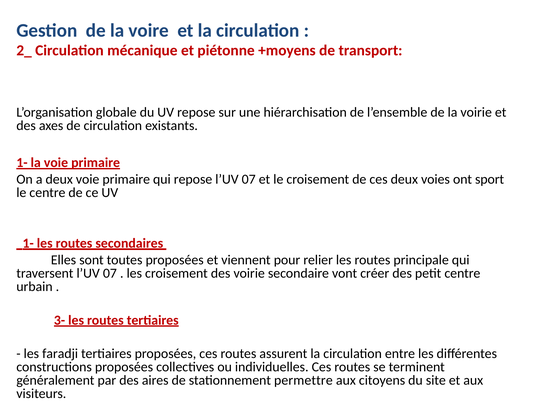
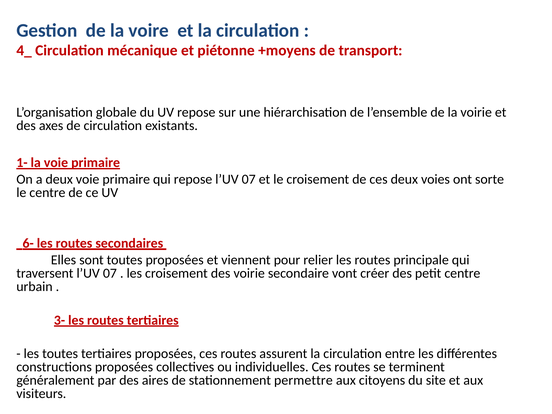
2_: 2_ -> 4_
sport: sport -> sorte
1- at (28, 243): 1- -> 6-
les faradji: faradji -> toutes
